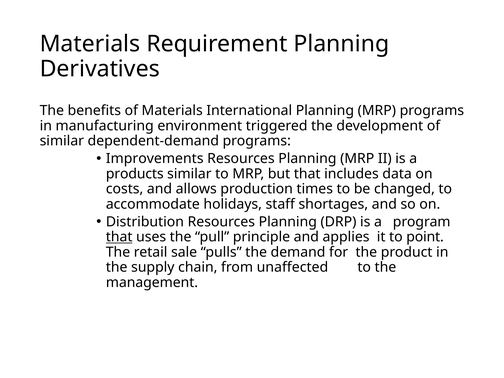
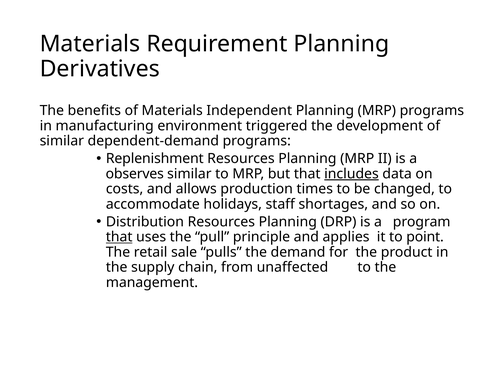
International: International -> Independent
Improvements: Improvements -> Replenishment
products: products -> observes
includes underline: none -> present
